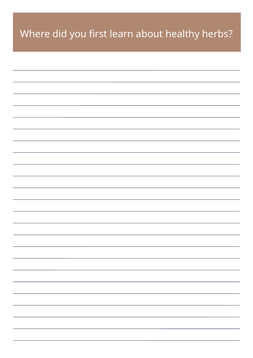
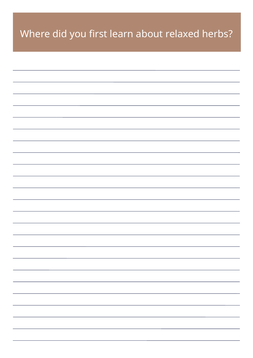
healthy: healthy -> relaxed
